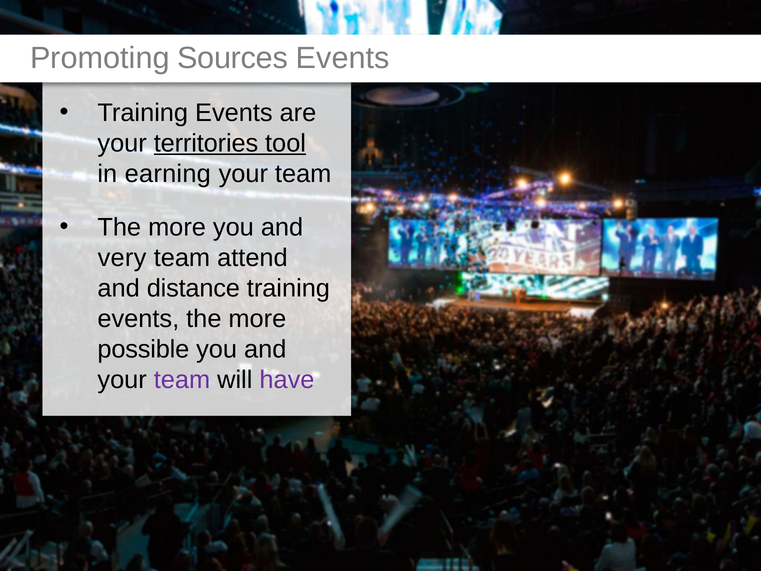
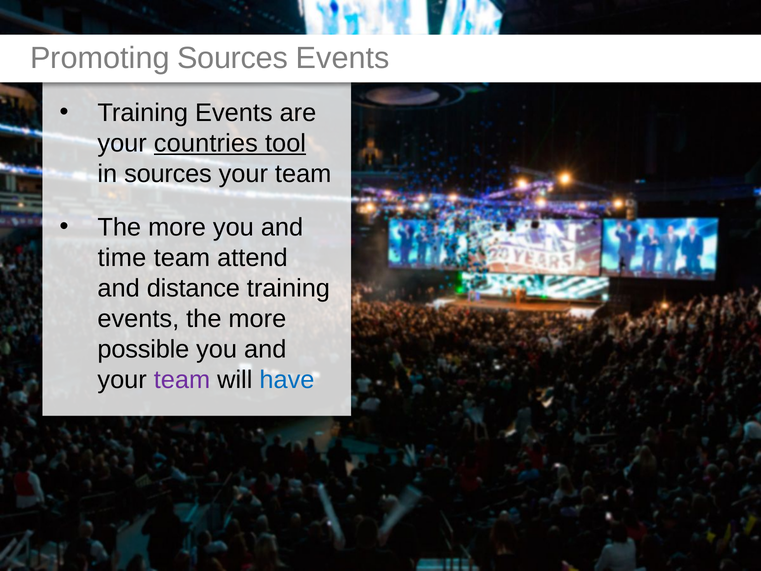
territories: territories -> countries
in earning: earning -> sources
very: very -> time
have colour: purple -> blue
